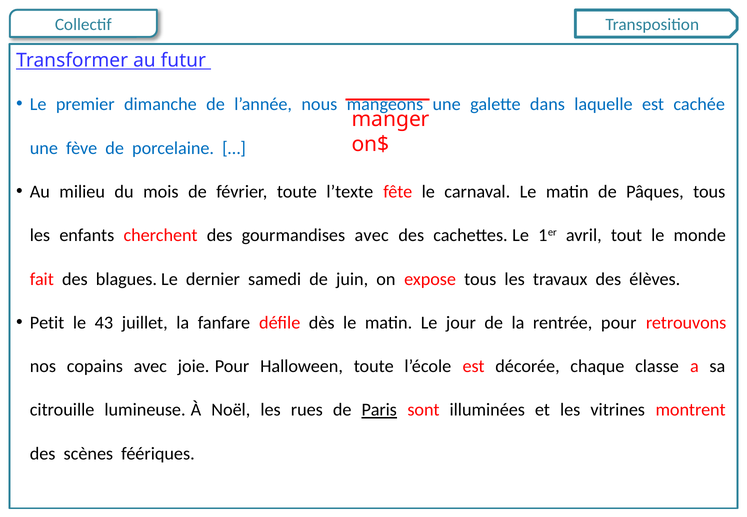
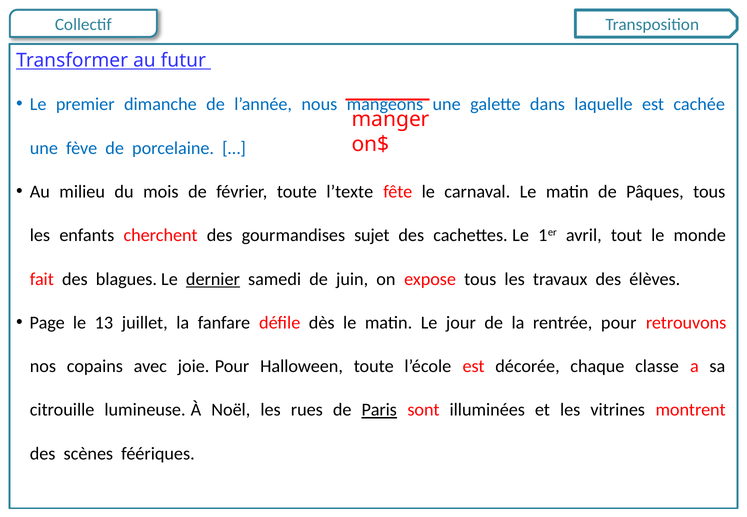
gourmandises avec: avec -> sujet
dernier underline: none -> present
Petit: Petit -> Page
43: 43 -> 13
